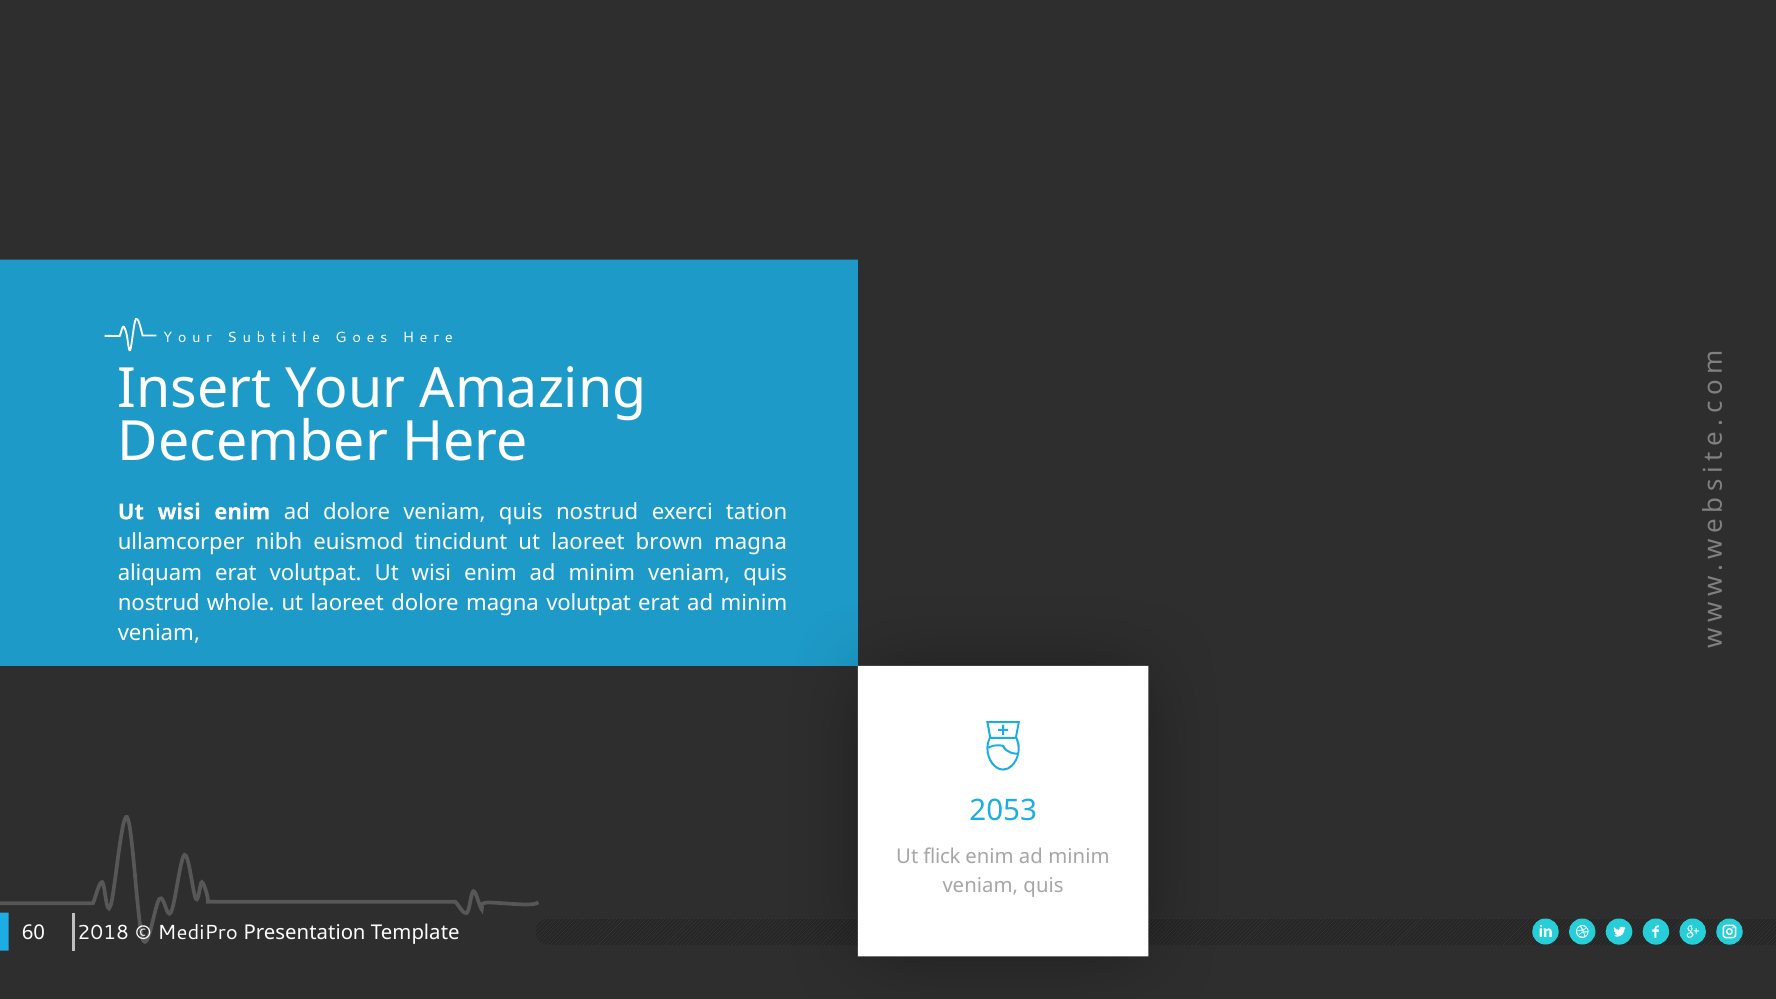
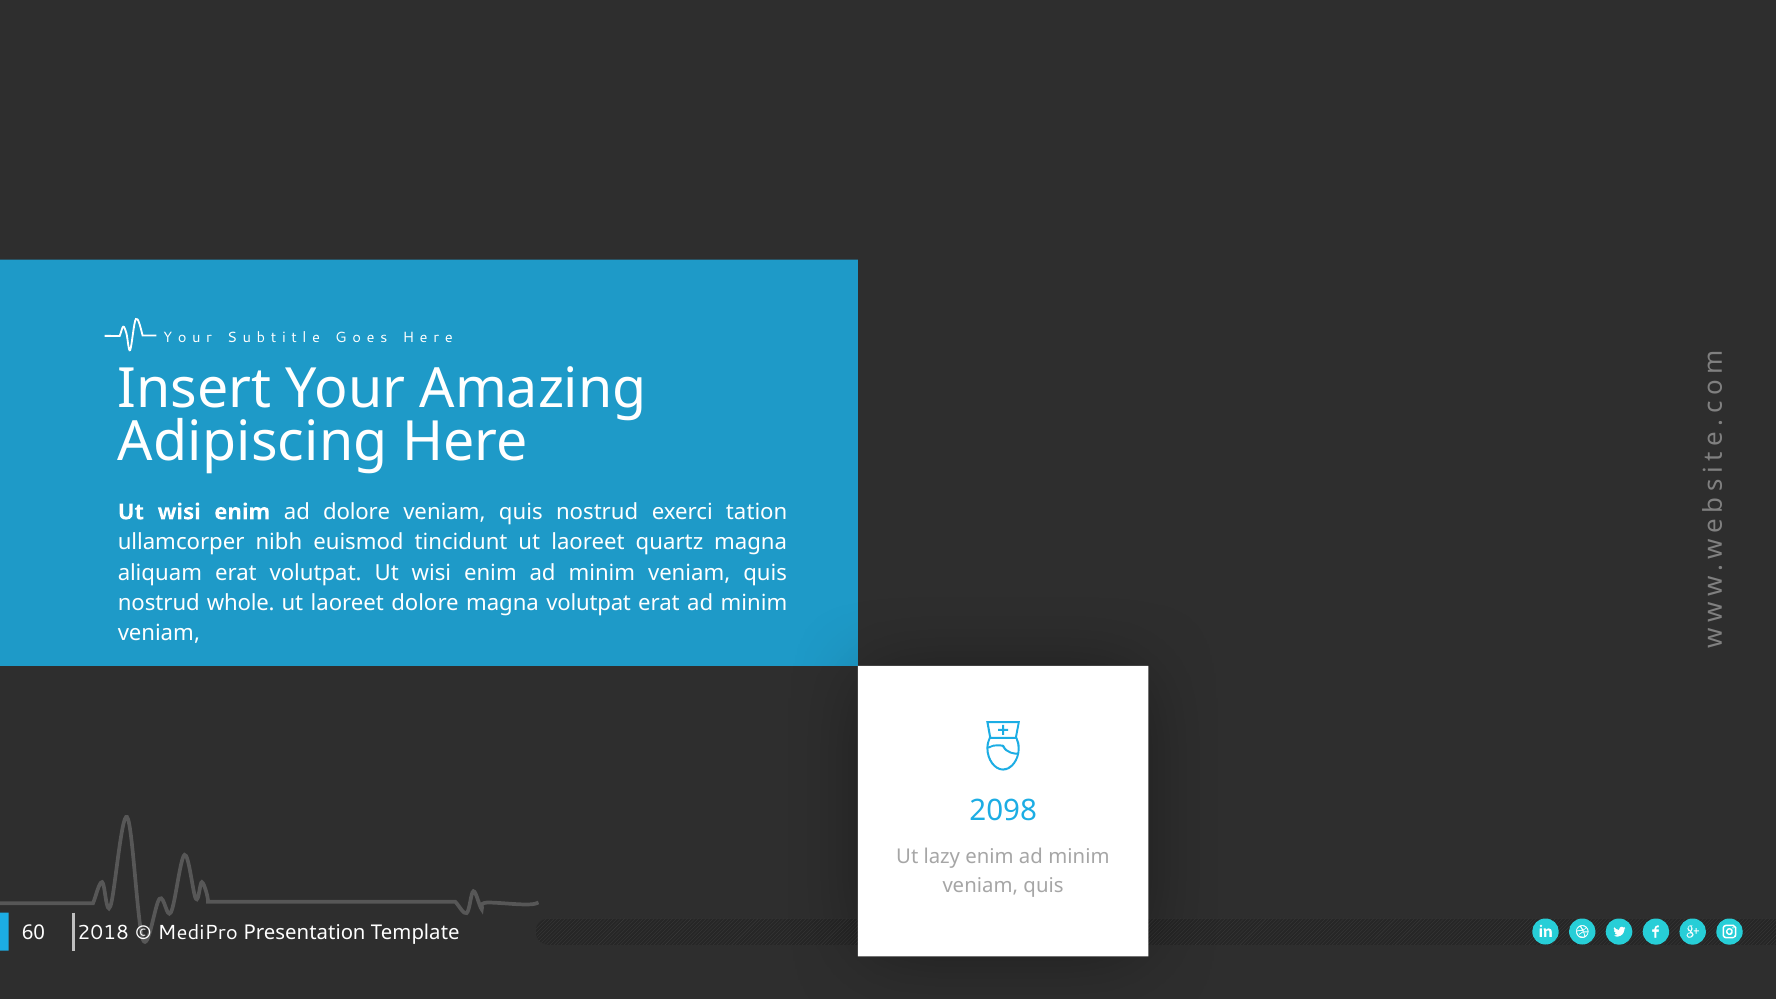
December: December -> Adipiscing
brown: brown -> quartz
2053: 2053 -> 2098
flick: flick -> lazy
